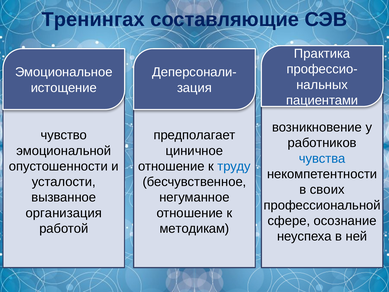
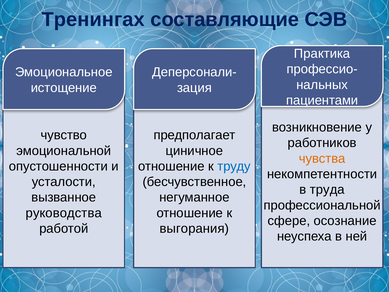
чувства colour: blue -> orange
своих: своих -> труда
организация: организация -> руководства
методикам: методикам -> выгорания
